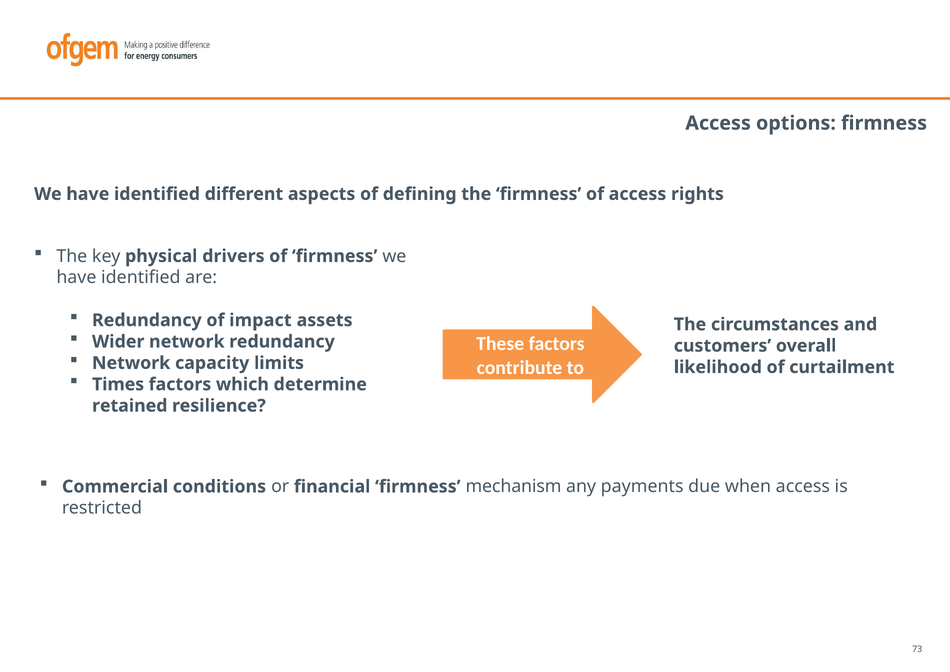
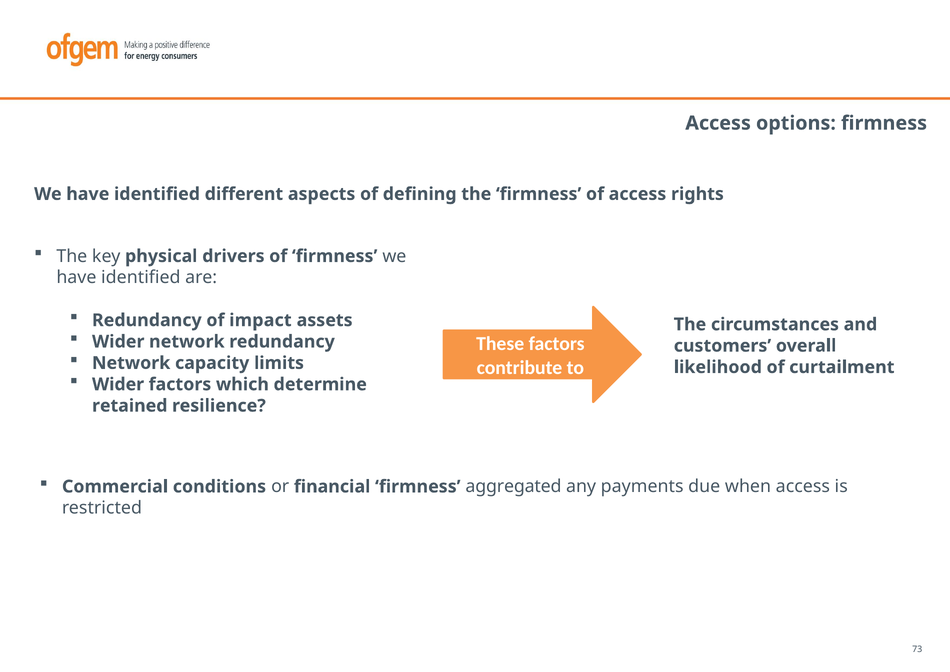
Times at (118, 384): Times -> Wider
mechanism: mechanism -> aggregated
